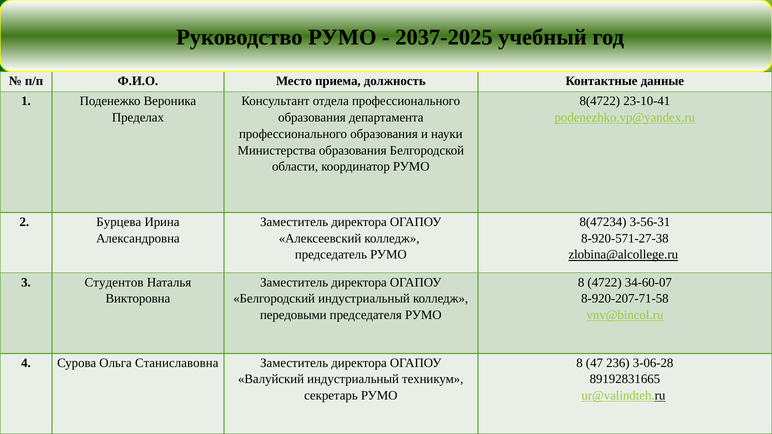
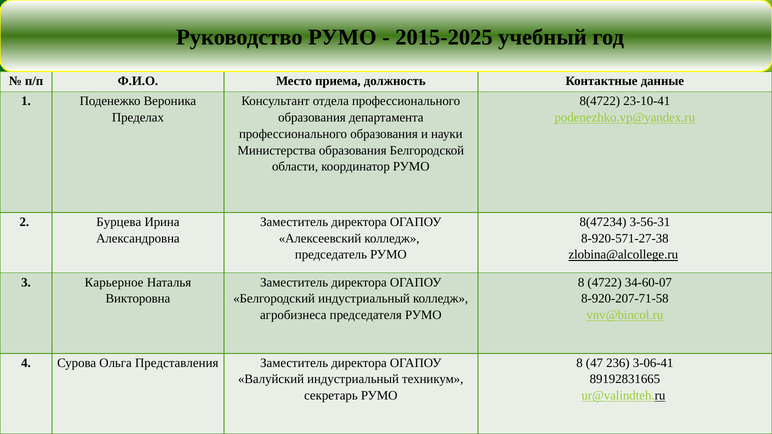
2037-2025: 2037-2025 -> 2015-2025
Студентов: Студентов -> Карьерное
передовыми: передовыми -> агробизнеса
Станиславовна: Станиславовна -> Представления
3-06-28: 3-06-28 -> 3-06-41
